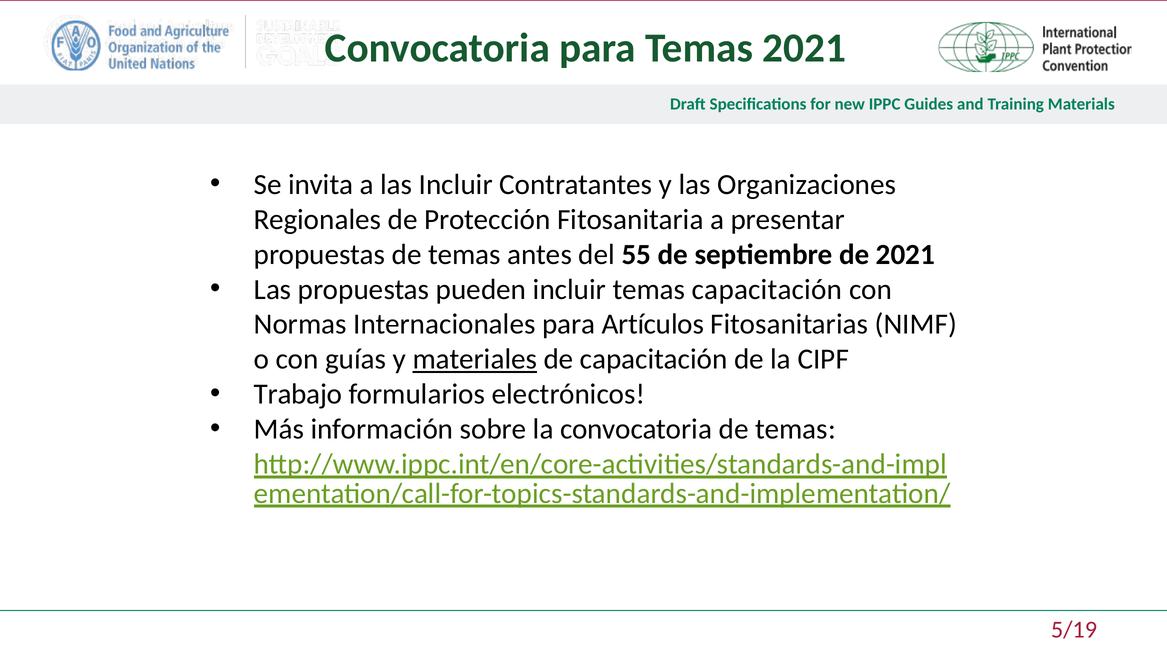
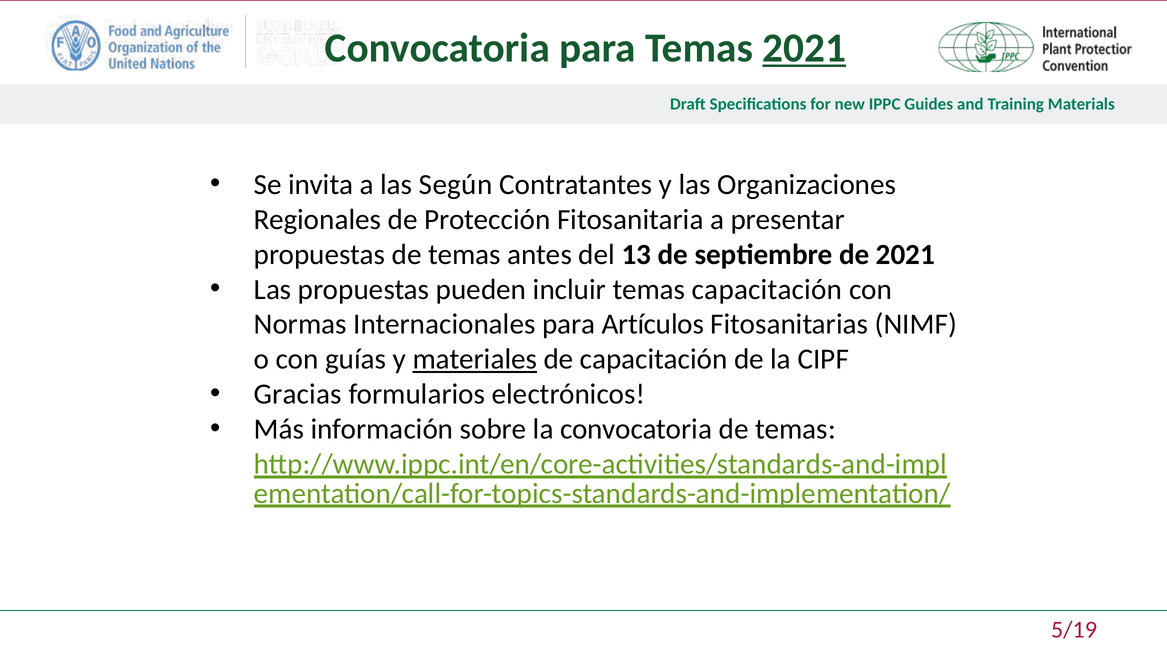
2021 at (804, 48) underline: none -> present
las Incluir: Incluir -> Según
55: 55 -> 13
Trabajo: Trabajo -> Gracias
